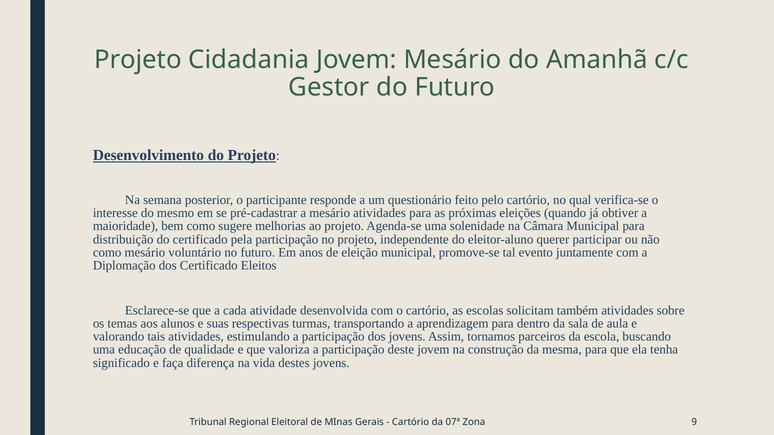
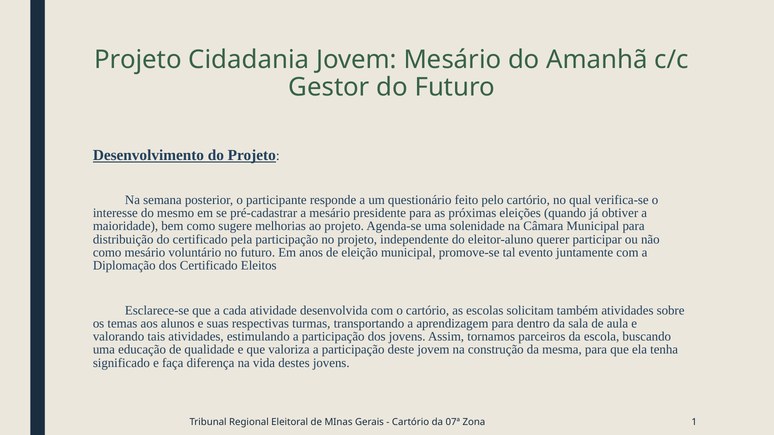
mesário atividades: atividades -> presidente
9: 9 -> 1
